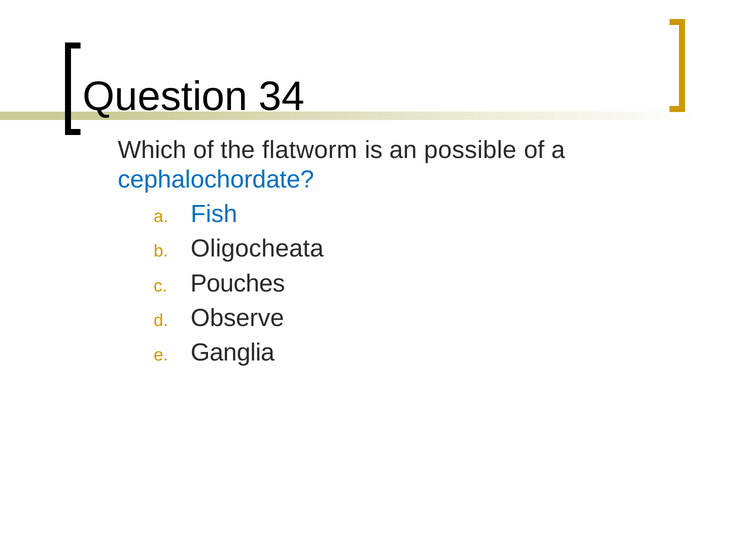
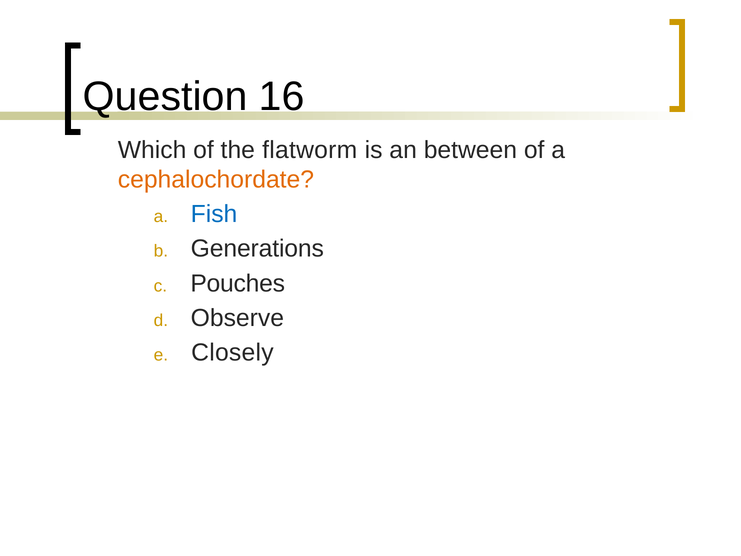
34: 34 -> 16
possible: possible -> between
cephalochordate colour: blue -> orange
Oligocheata: Oligocheata -> Generations
Ganglia: Ganglia -> Closely
